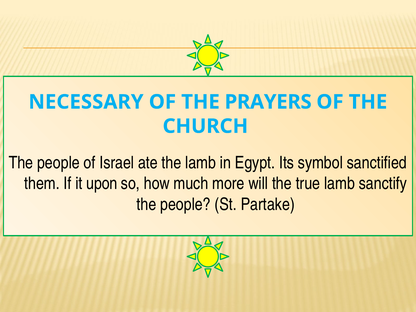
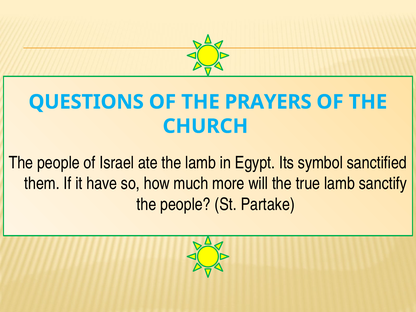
NECESSARY: NECESSARY -> QUESTIONS
upon: upon -> have
